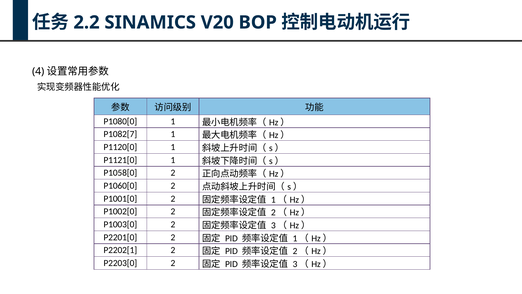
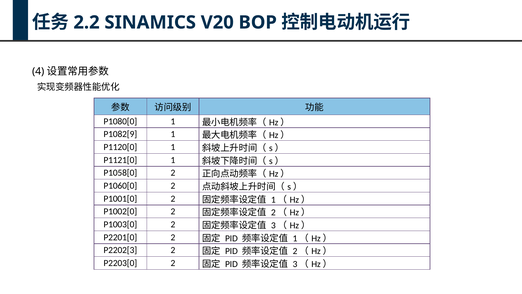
P1082[7: P1082[7 -> P1082[9
P2202[1: P2202[1 -> P2202[3
